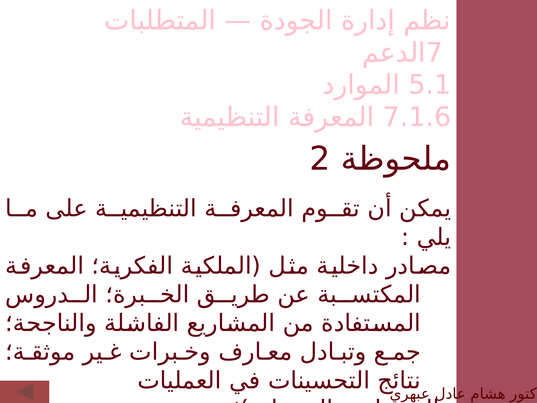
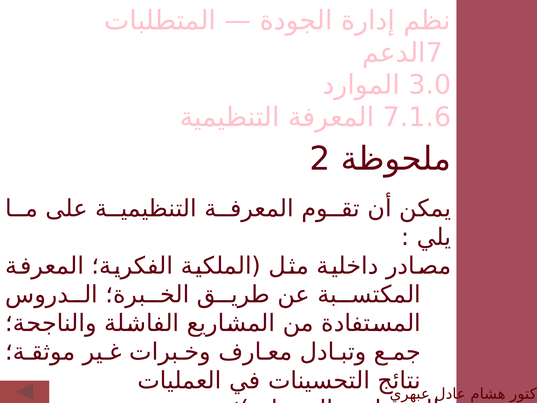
5.1: 5.1 -> 3.0
